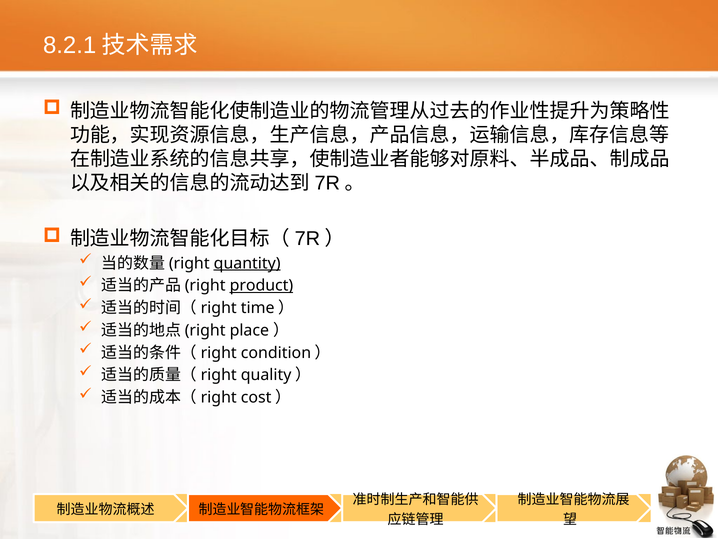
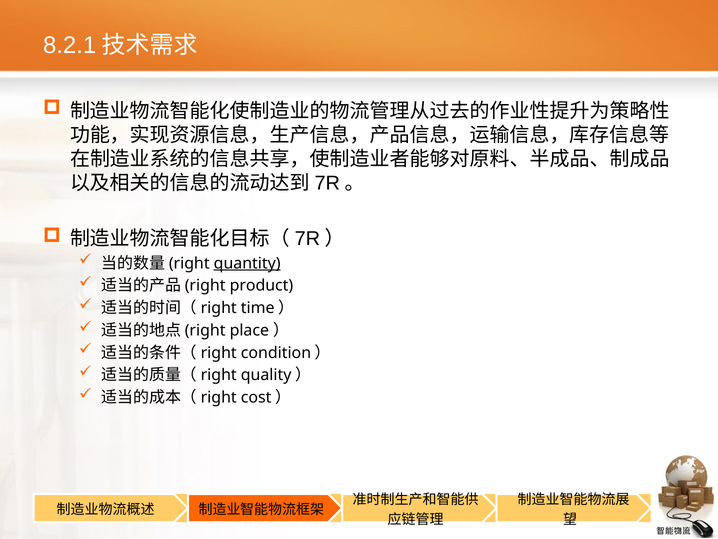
product underline: present -> none
